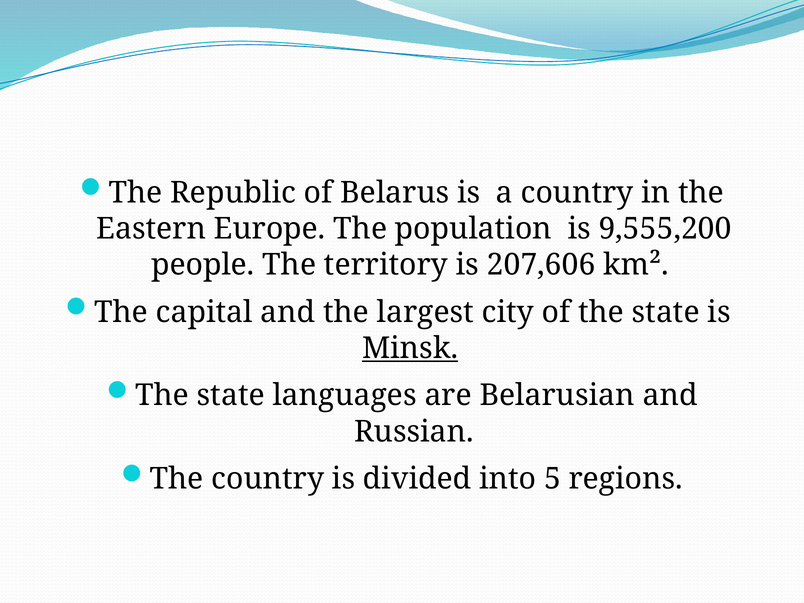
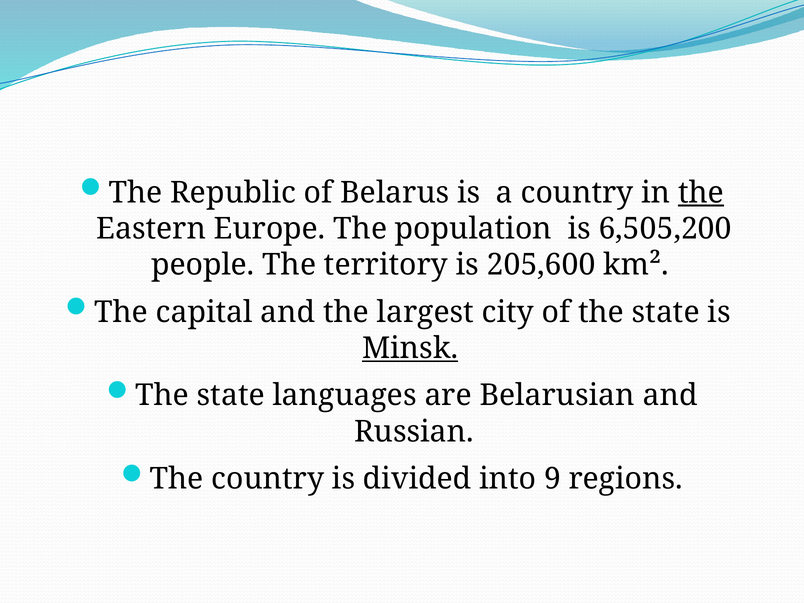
the at (701, 193) underline: none -> present
9,555,200: 9,555,200 -> 6,505,200
207,606: 207,606 -> 205,600
5: 5 -> 9
